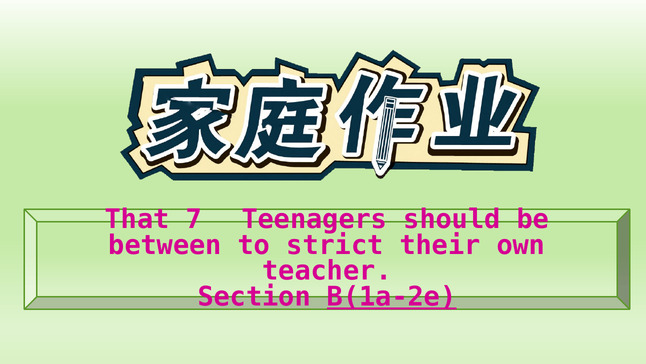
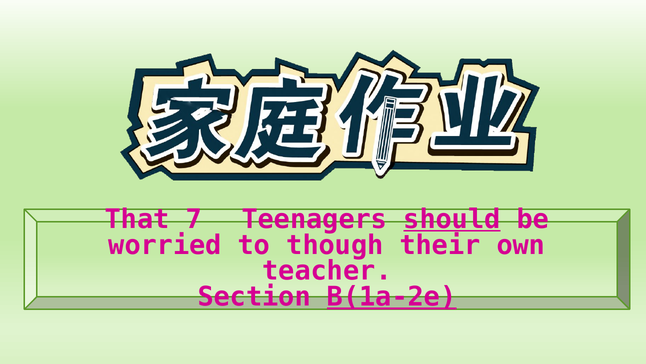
should underline: none -> present
between: between -> worried
strict: strict -> though
